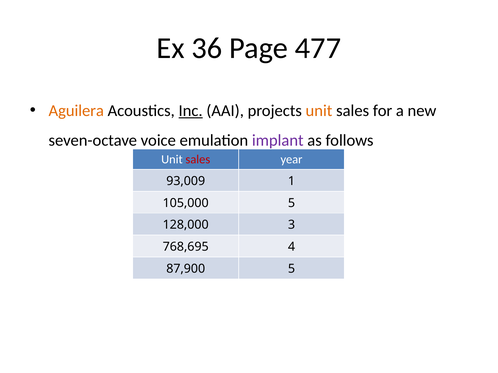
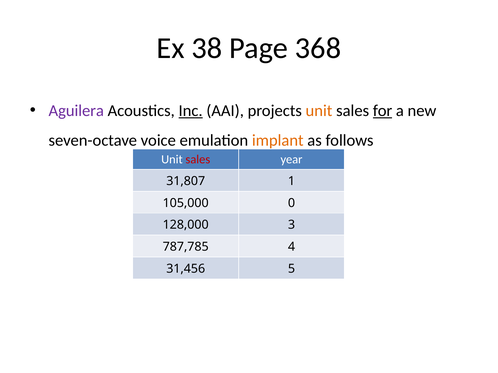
36: 36 -> 38
477: 477 -> 368
Aguilera colour: orange -> purple
for underline: none -> present
implant colour: purple -> orange
93,009: 93,009 -> 31,807
105,000 5: 5 -> 0
768,695: 768,695 -> 787,785
87,900: 87,900 -> 31,456
